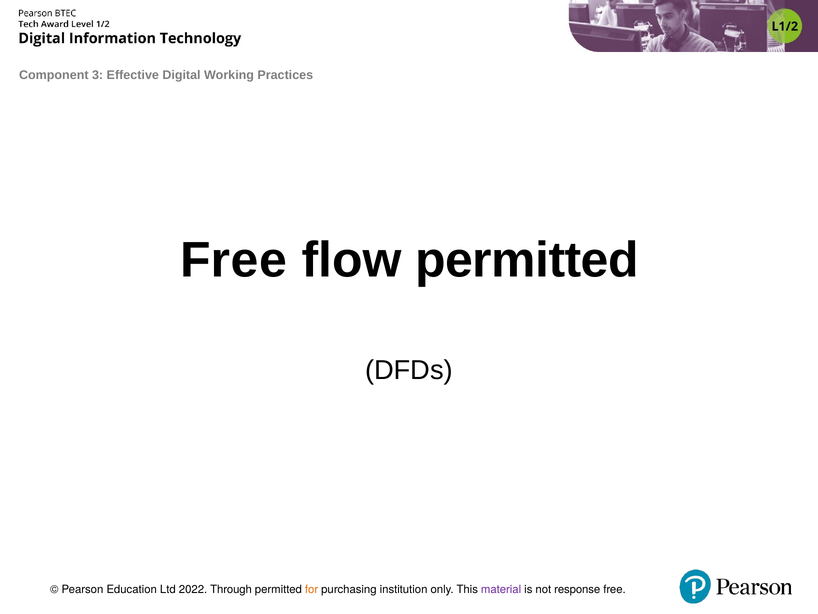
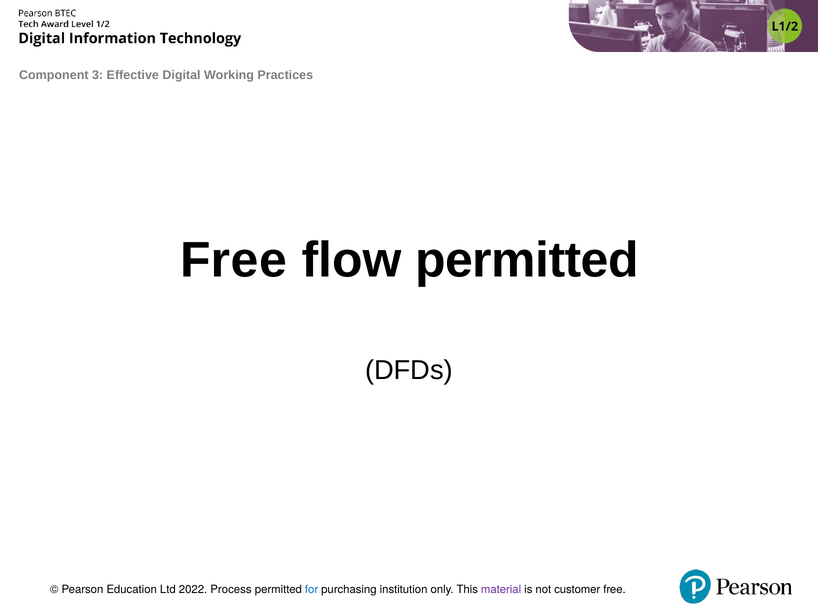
Through: Through -> Process
for colour: orange -> blue
response: response -> customer
